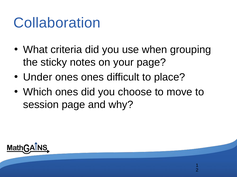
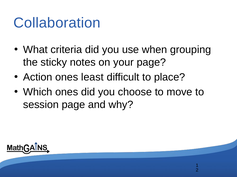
Under: Under -> Action
ones ones: ones -> least
